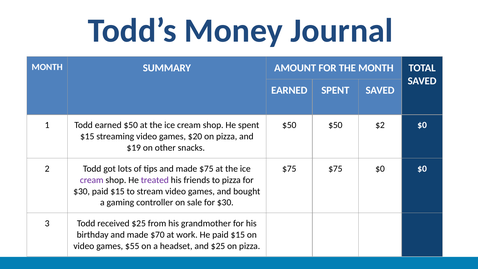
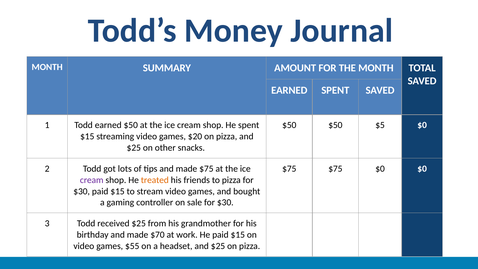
$2: $2 -> $5
$19 at (134, 148): $19 -> $25
treated colour: purple -> orange
